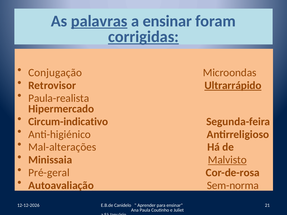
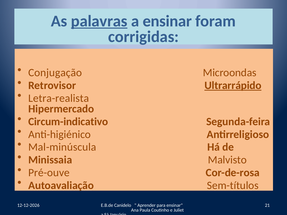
corrigidas underline: present -> none
Paula-realista: Paula-realista -> Letra-realista
Mal-alterações: Mal-alterações -> Mal-minúscula
Malvisto underline: present -> none
Pré-geral: Pré-geral -> Pré-ouve
Sem-norma: Sem-norma -> Sem-títulos
